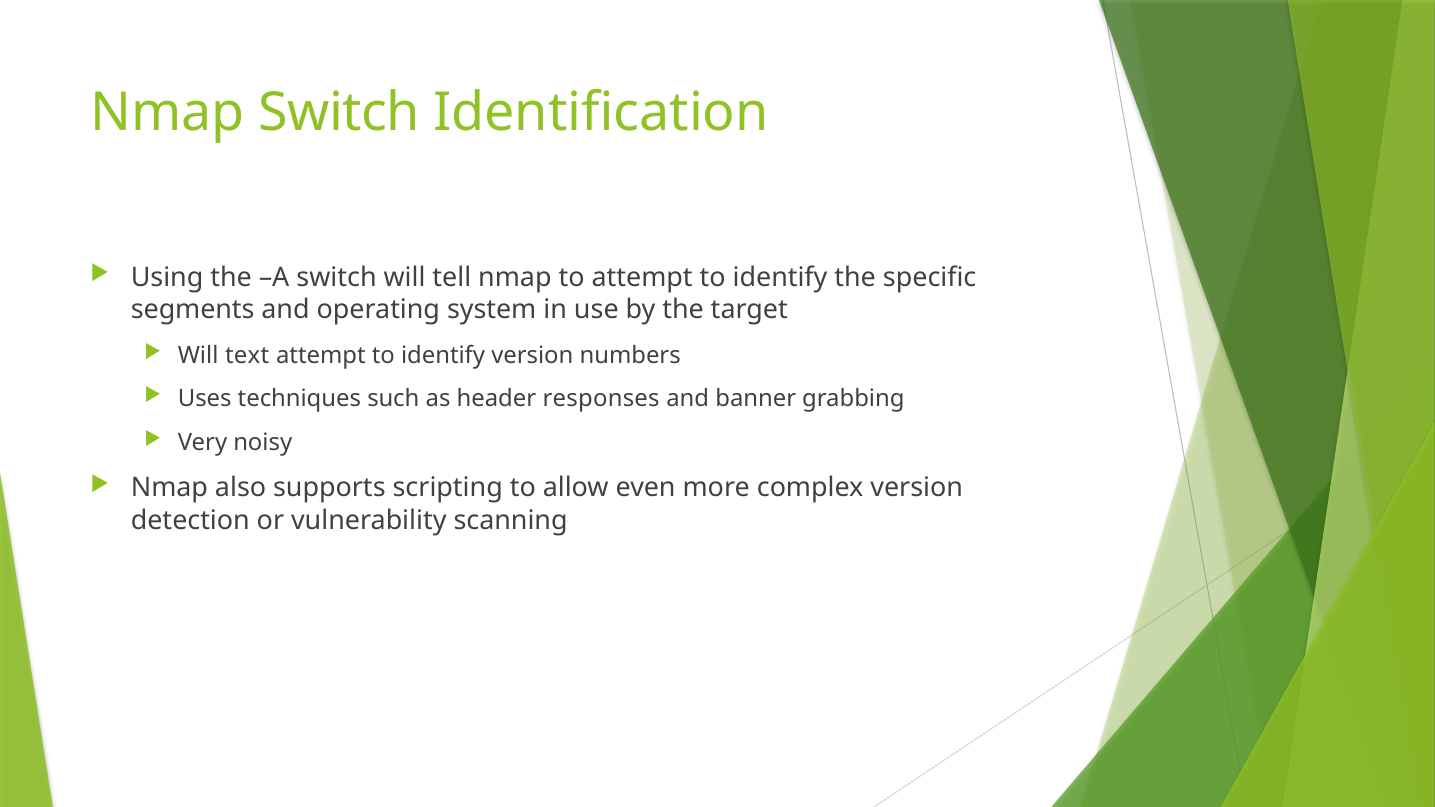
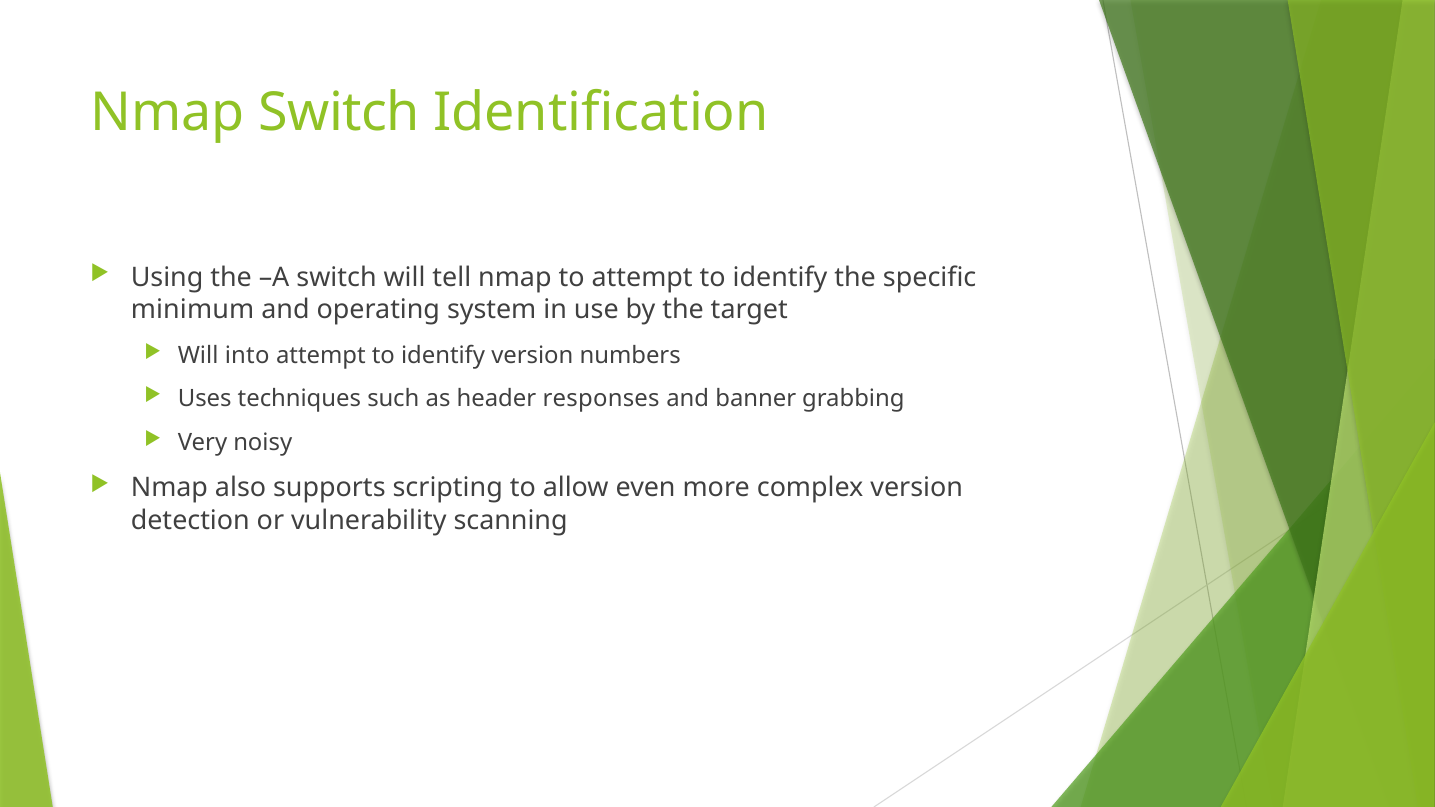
segments: segments -> minimum
text: text -> into
